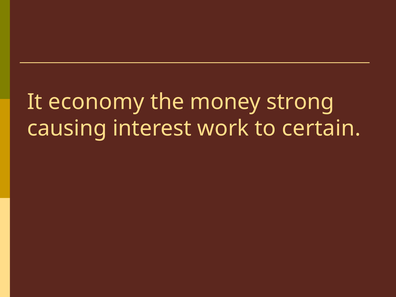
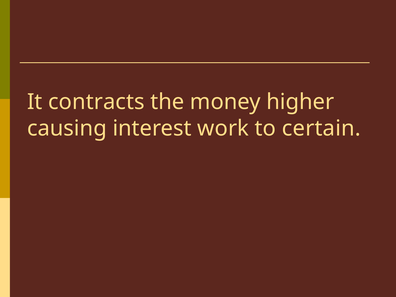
economy: economy -> contracts
strong: strong -> higher
